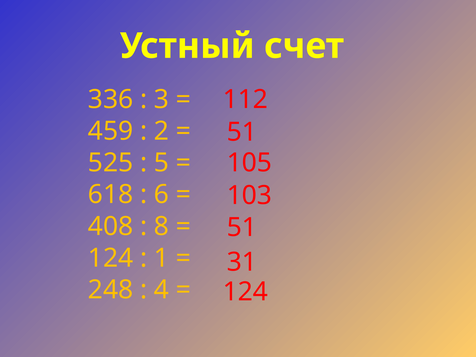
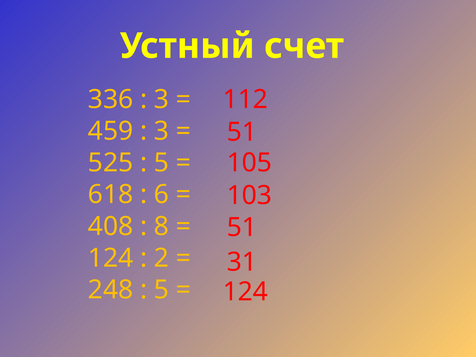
2 at (162, 131): 2 -> 3
1: 1 -> 2
4 at (162, 290): 4 -> 5
